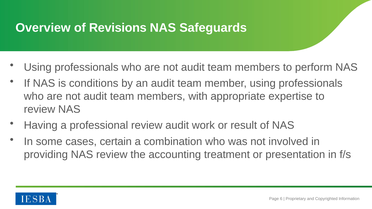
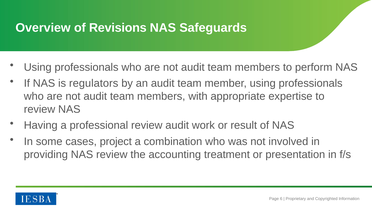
conditions: conditions -> regulators
certain: certain -> project
